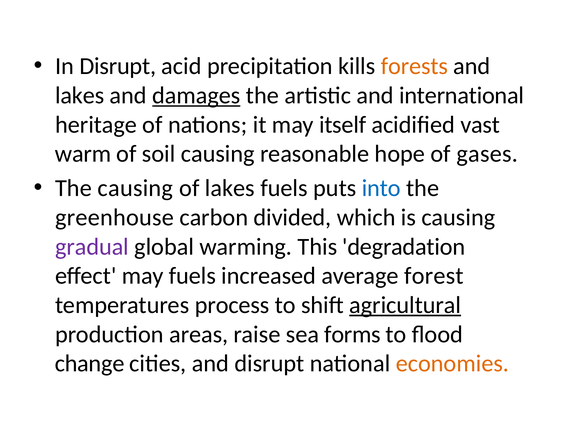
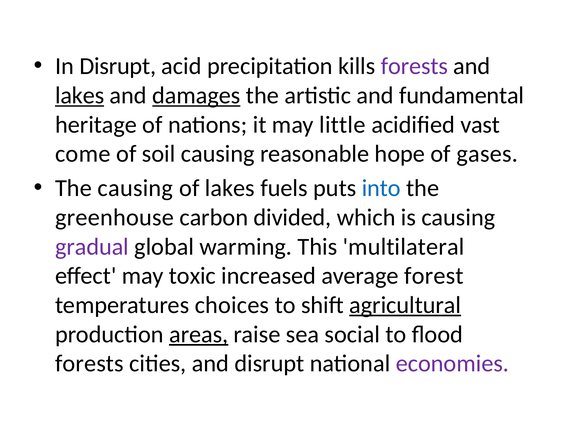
forests at (414, 66) colour: orange -> purple
lakes at (80, 95) underline: none -> present
international: international -> fundamental
itself: itself -> little
warm: warm -> come
degradation: degradation -> multilateral
may fuels: fuels -> toxic
process: process -> choices
areas underline: none -> present
forms: forms -> social
change at (90, 363): change -> forests
economies colour: orange -> purple
